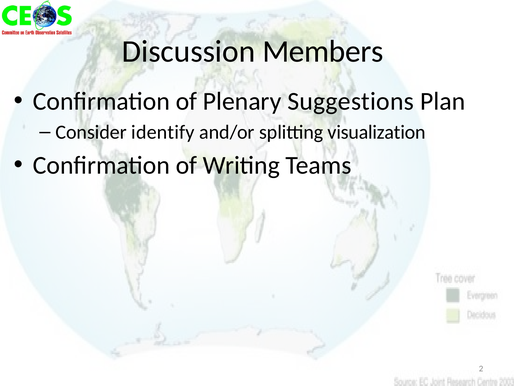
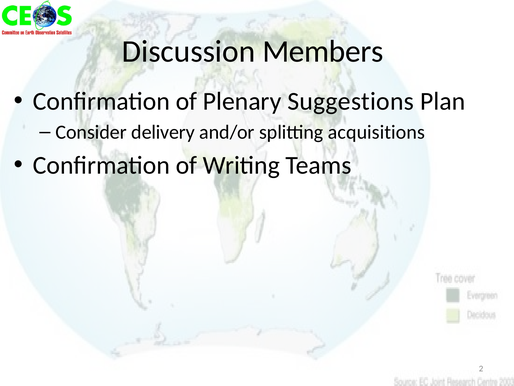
identify: identify -> delivery
visualization: visualization -> acquisitions
